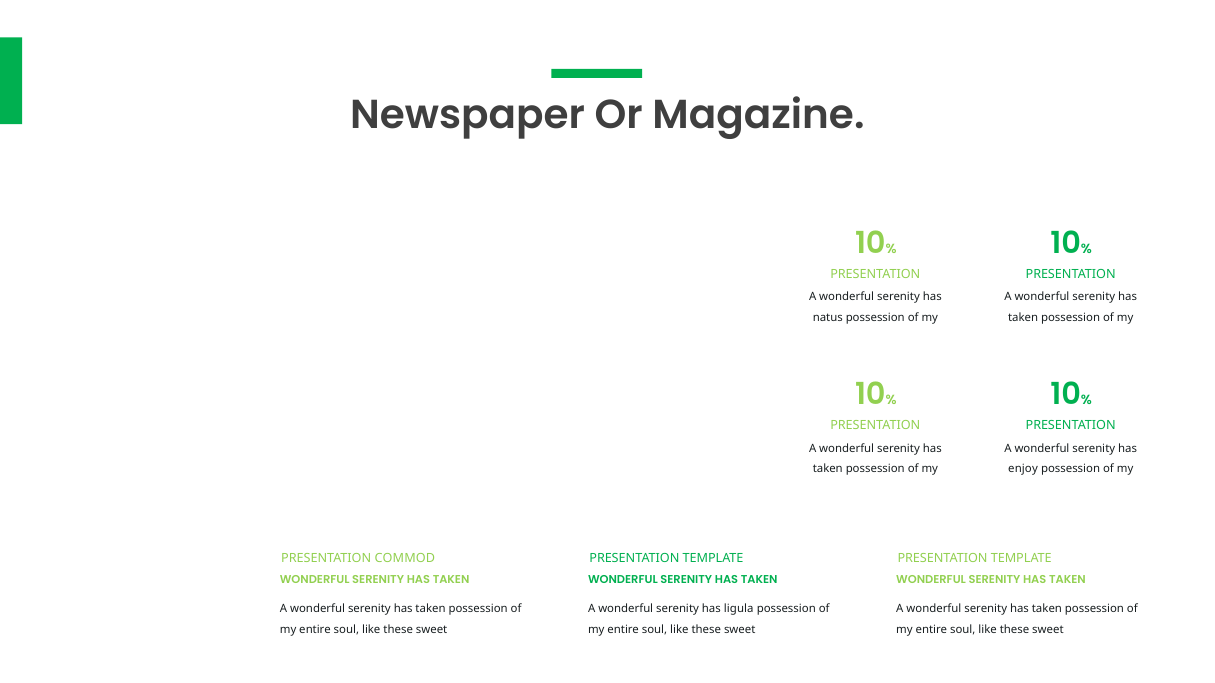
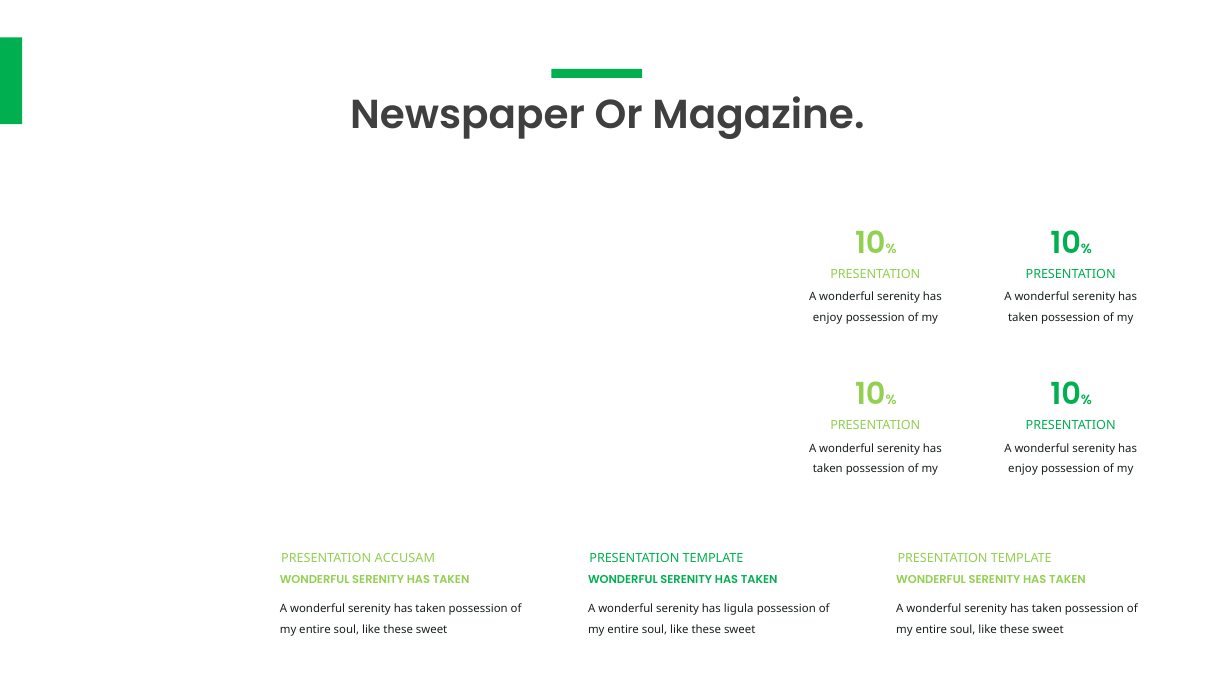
natus at (828, 318): natus -> enjoy
COMMOD: COMMOD -> ACCUSAM
